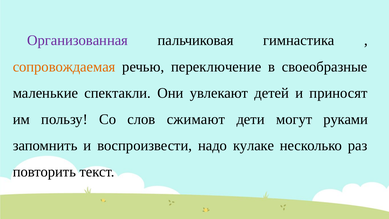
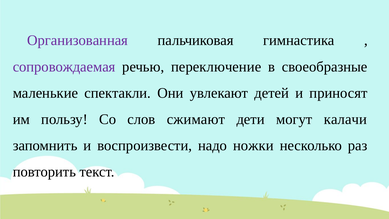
сопровождаемая colour: orange -> purple
руками: руками -> калачи
кулаке: кулаке -> ножки
